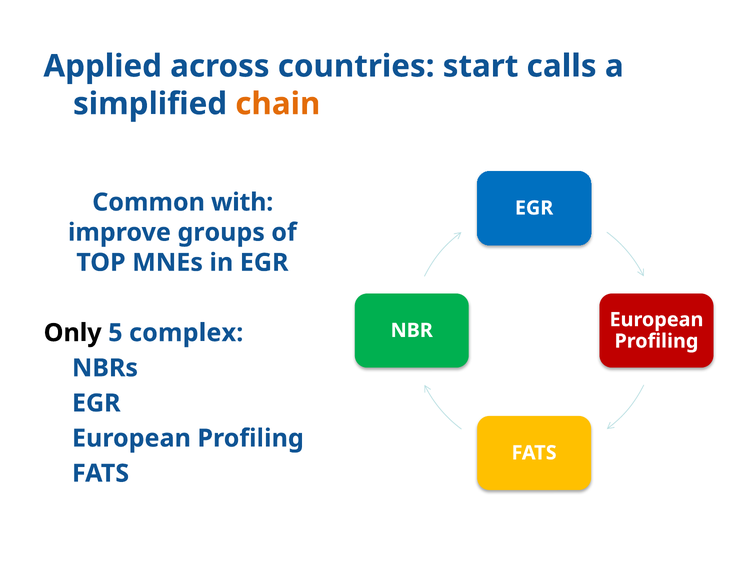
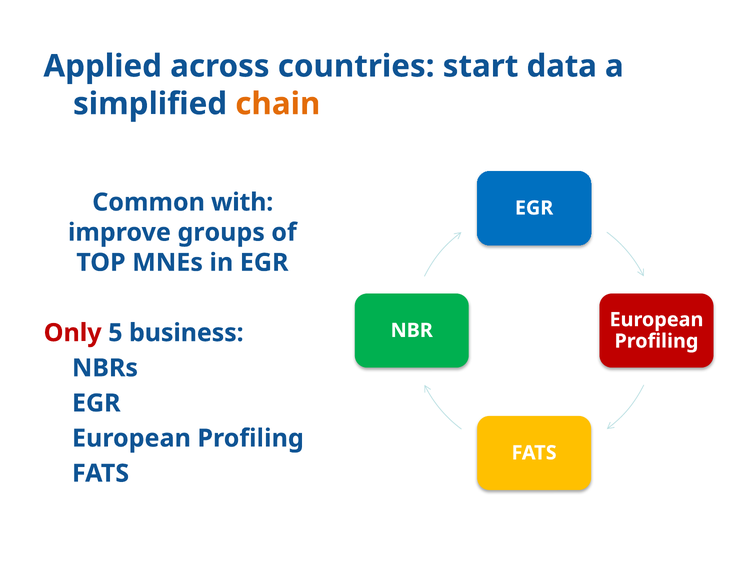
calls: calls -> data
Only colour: black -> red
complex: complex -> business
